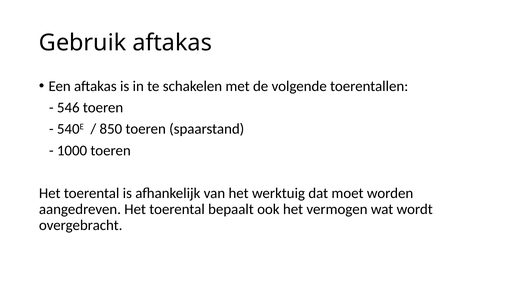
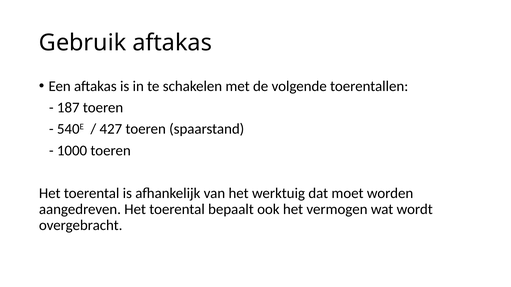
546: 546 -> 187
850: 850 -> 427
